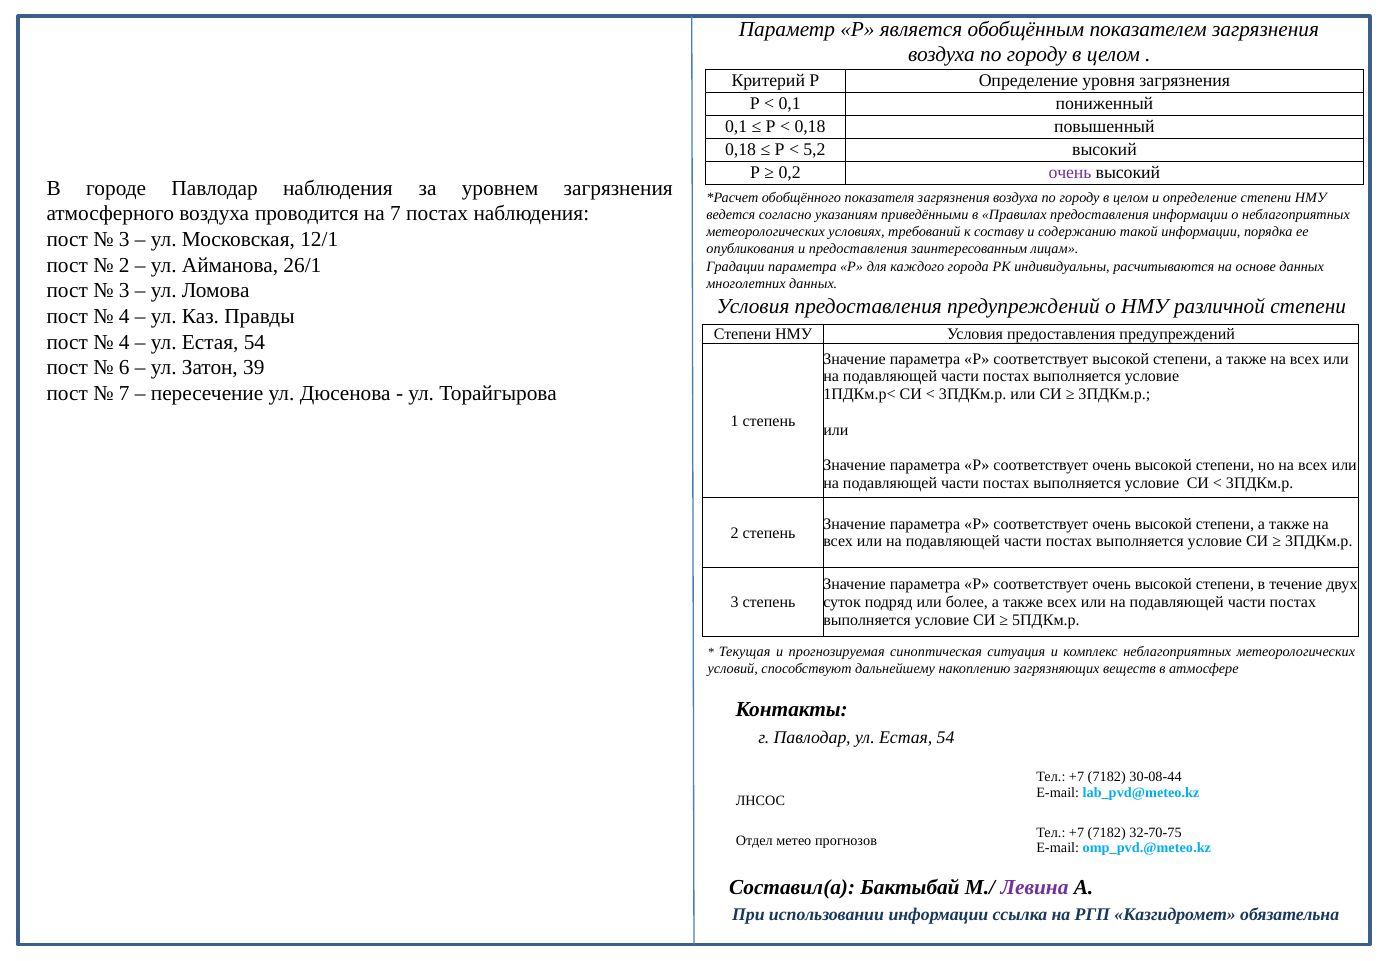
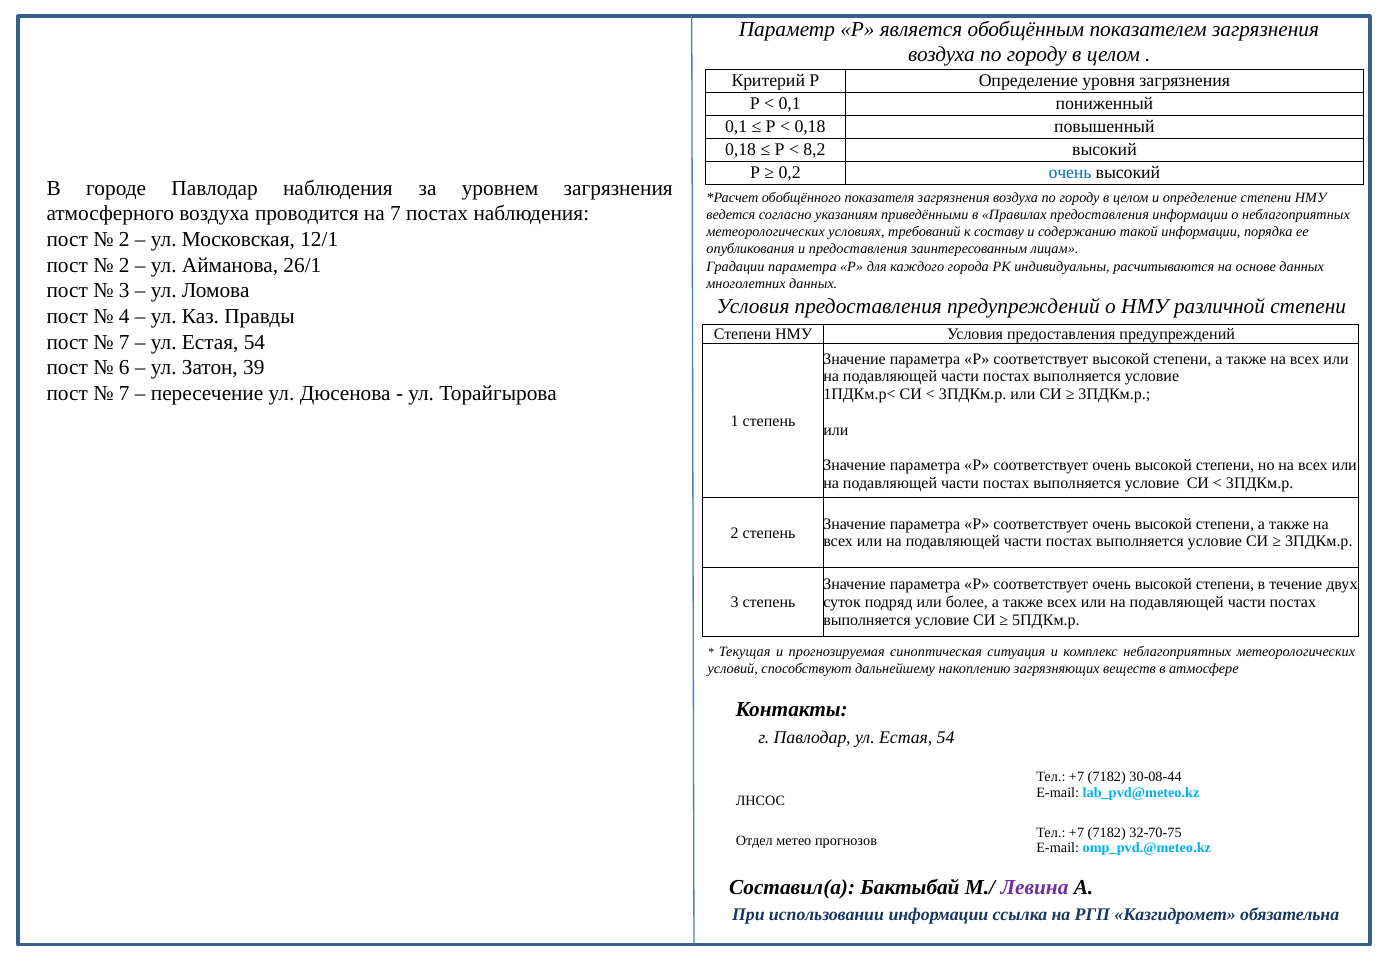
5,2: 5,2 -> 8,2
очень at (1070, 173) colour: purple -> blue
3 at (124, 239): 3 -> 2
4 at (124, 342): 4 -> 7
